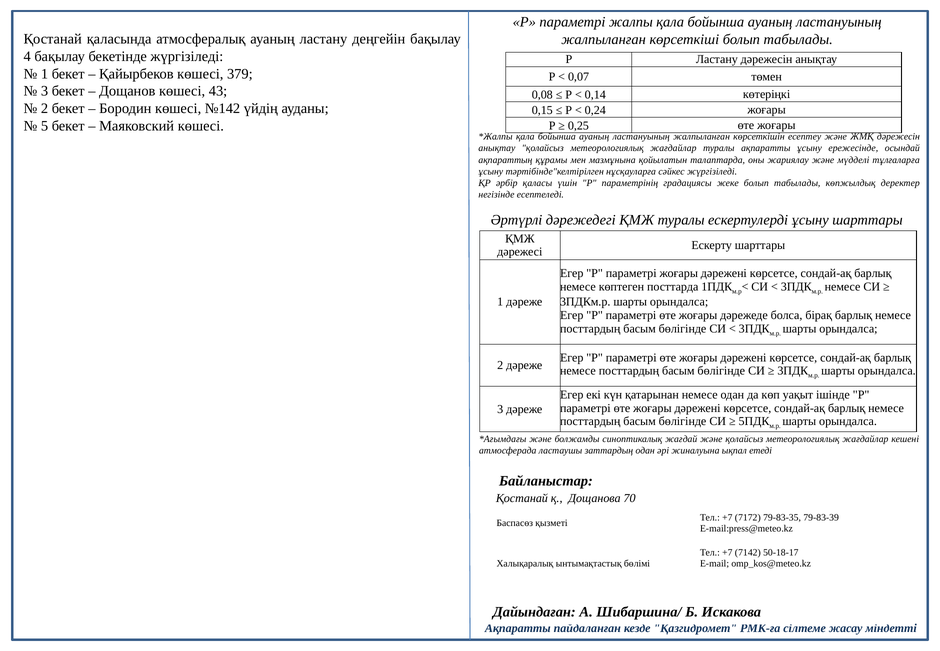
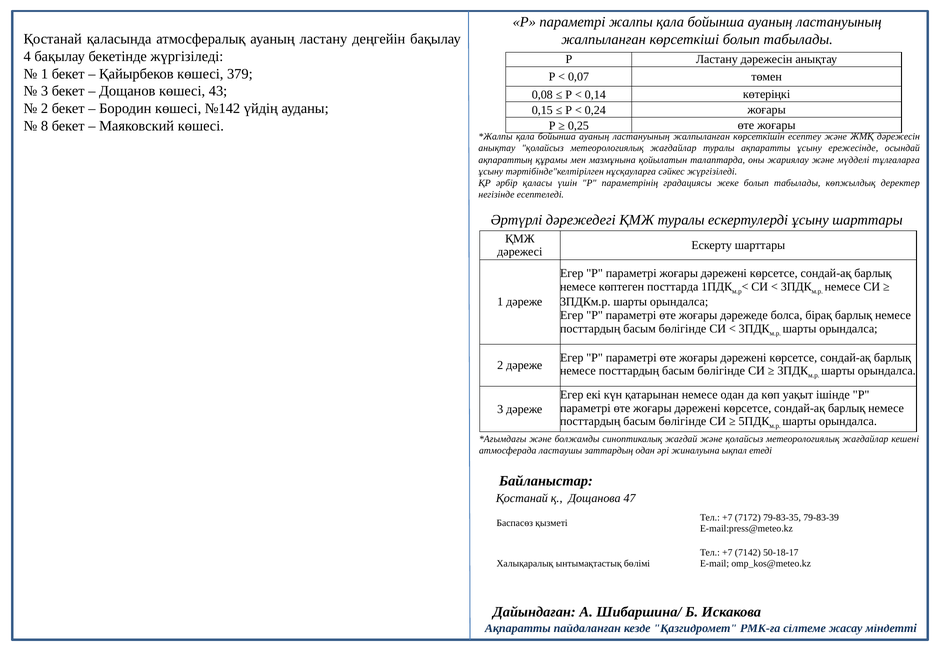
5: 5 -> 8
70: 70 -> 47
